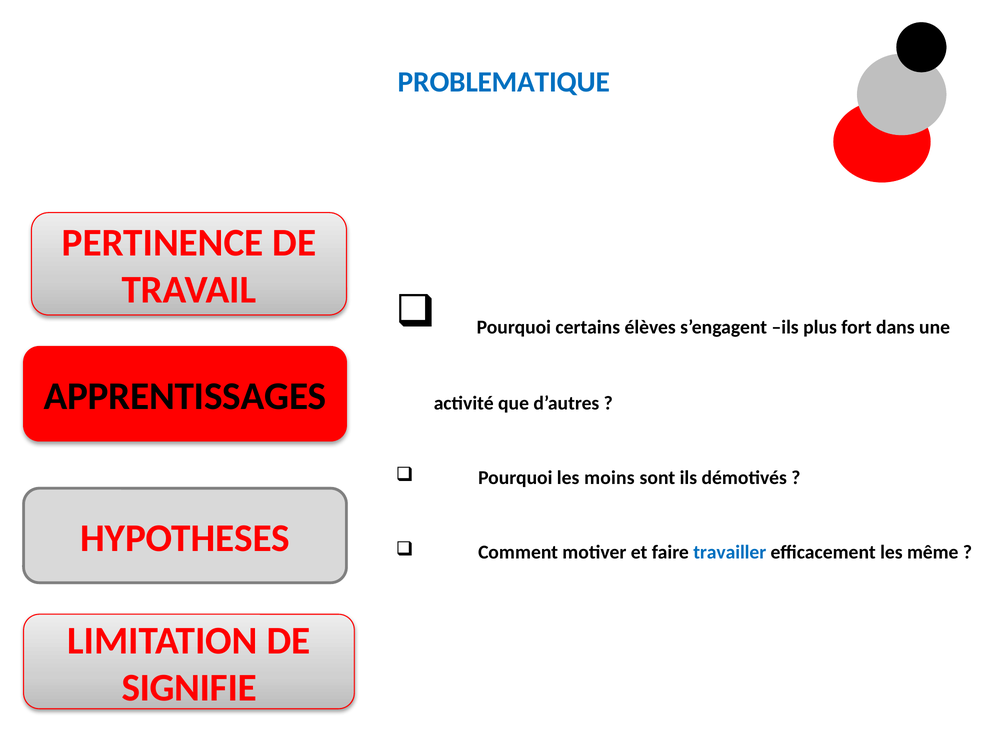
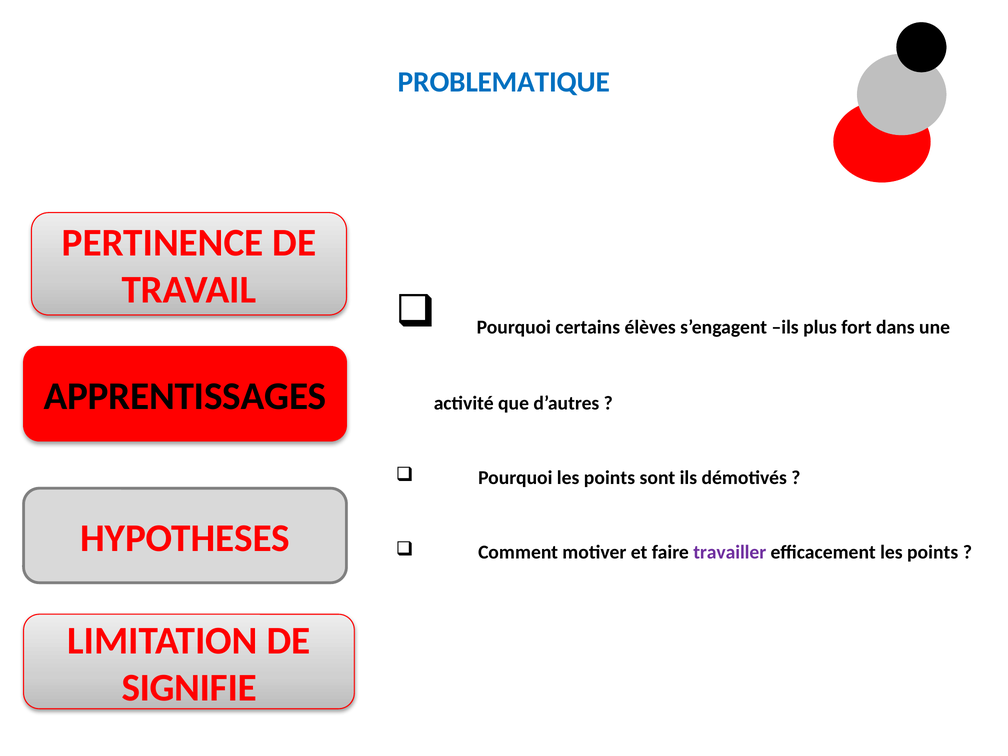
Pourquoi les moins: moins -> points
travailler colour: blue -> purple
efficacement les même: même -> points
